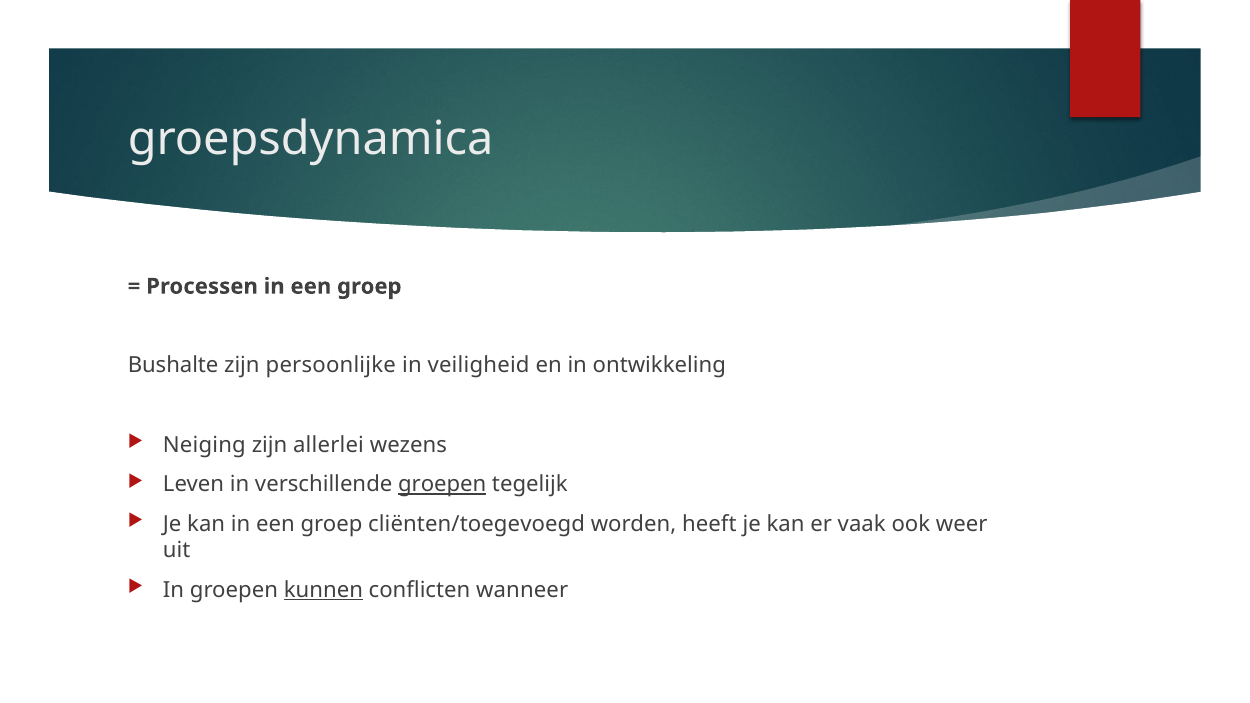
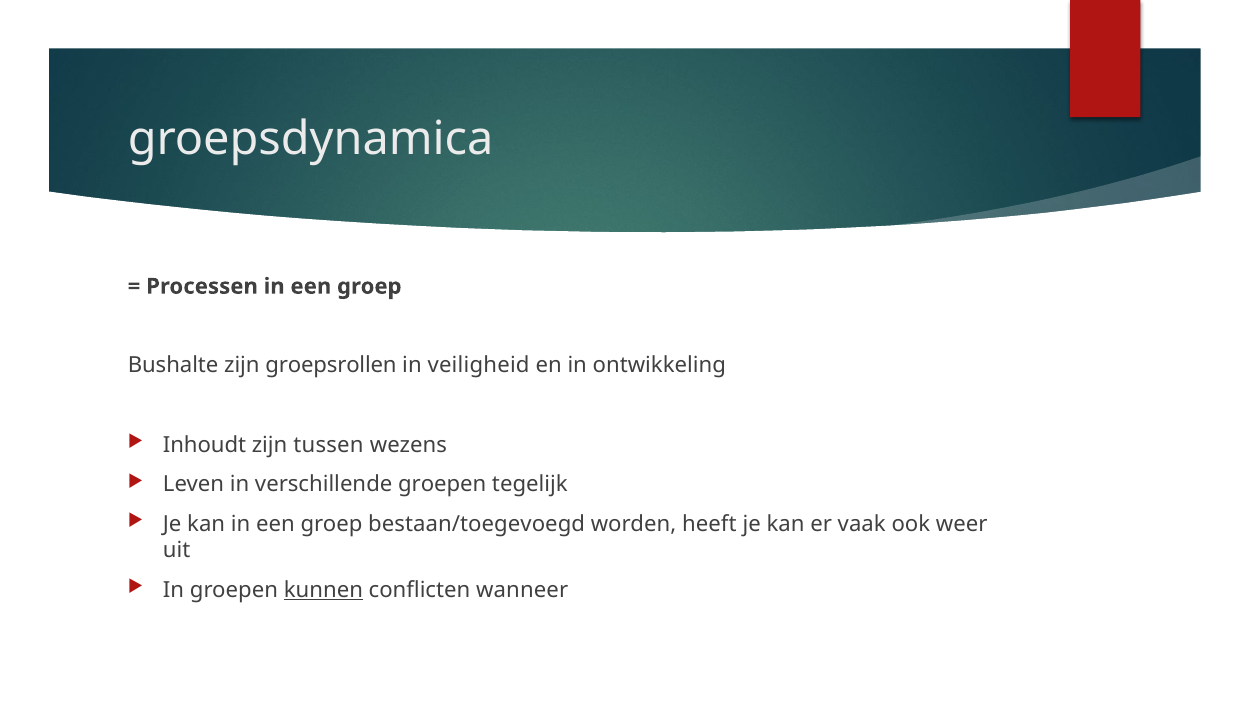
persoonlijke: persoonlijke -> groepsrollen
Neiging: Neiging -> Inhoudt
allerlei: allerlei -> tussen
groepen at (442, 484) underline: present -> none
cliënten/toegevoegd: cliënten/toegevoegd -> bestaan/toegevoegd
